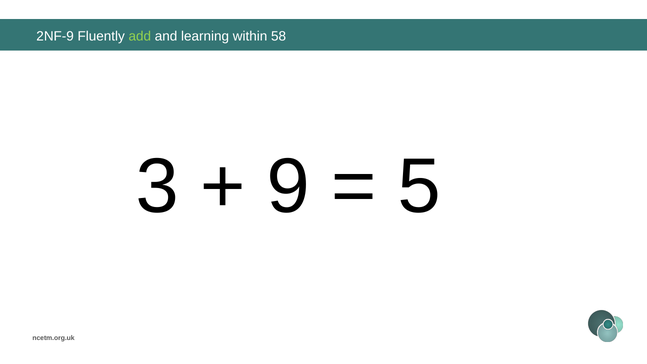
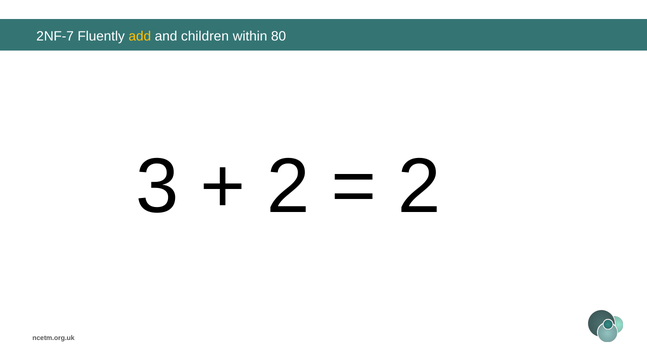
2NF-9: 2NF-9 -> 2NF-7
add colour: light green -> yellow
learning: learning -> children
58: 58 -> 80
9 at (288, 187): 9 -> 2
5 at (419, 187): 5 -> 2
